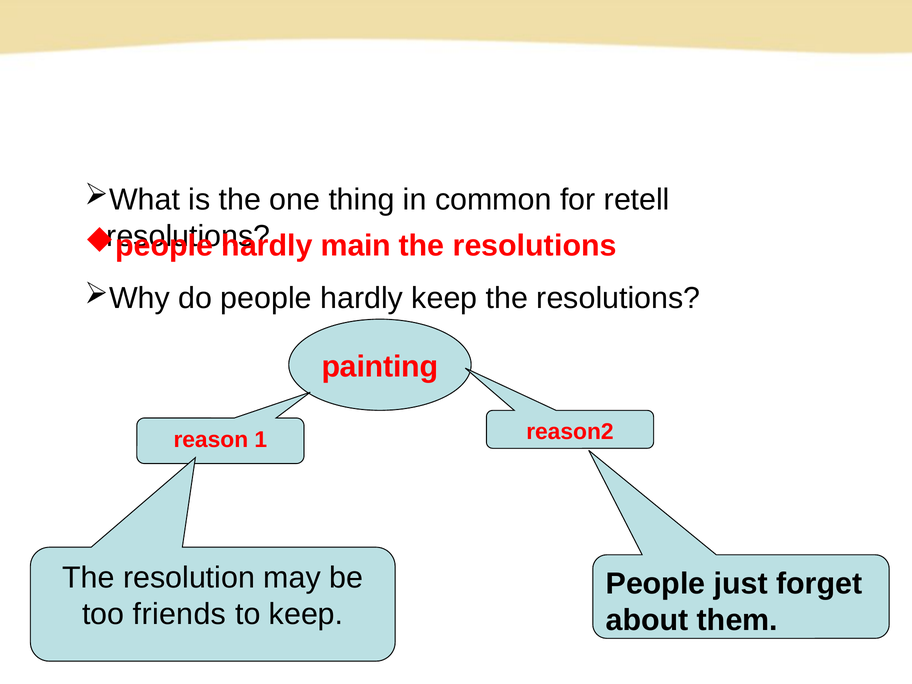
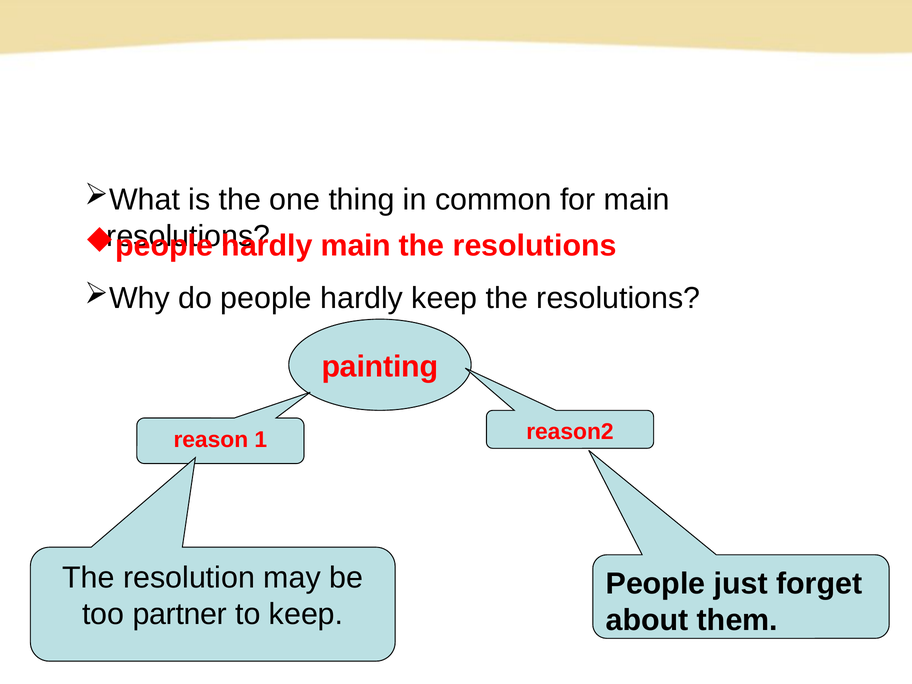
for retell: retell -> main
friends: friends -> partner
